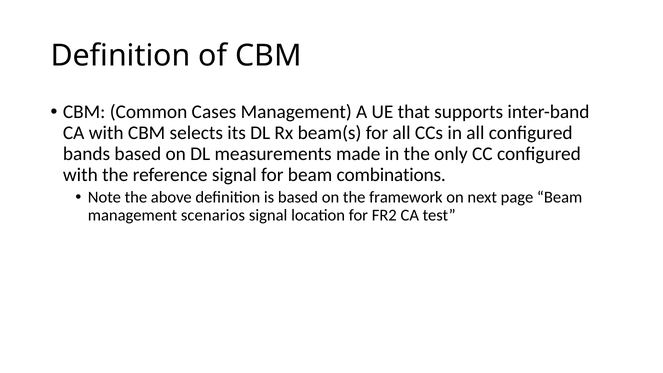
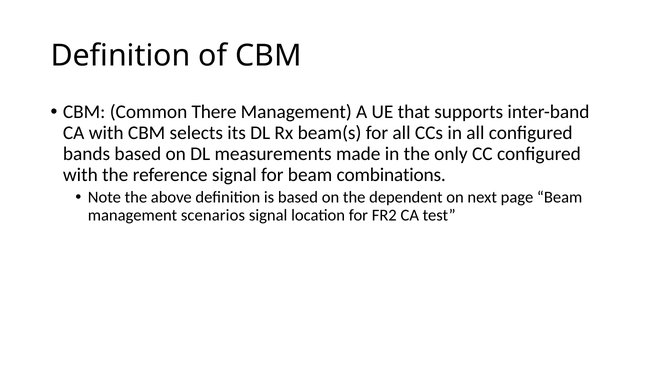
Cases: Cases -> There
framework: framework -> dependent
